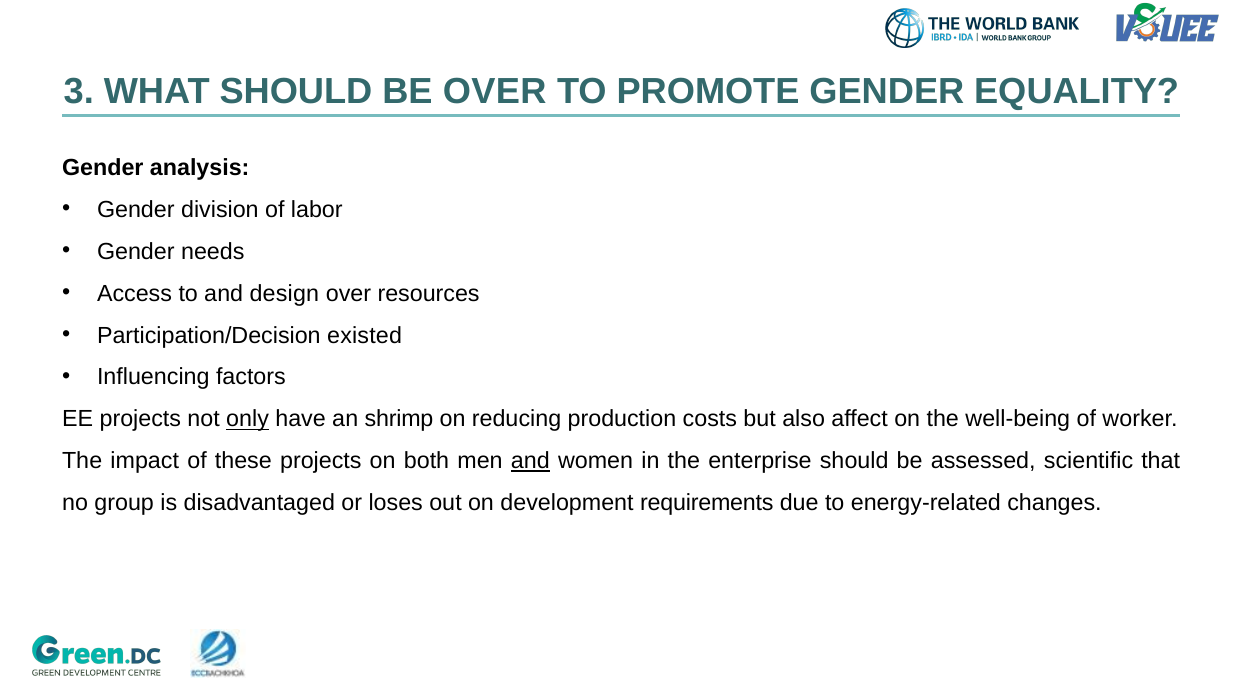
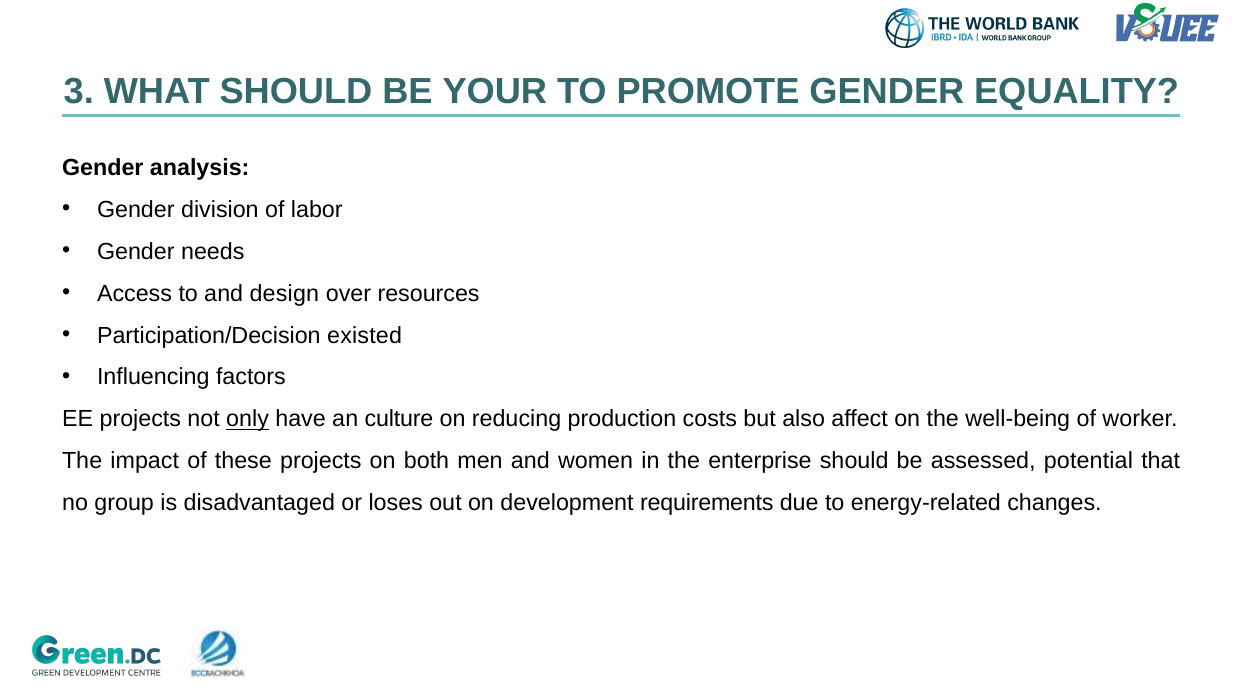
BE OVER: OVER -> YOUR
shrimp: shrimp -> culture
and at (530, 461) underline: present -> none
scientific: scientific -> potential
